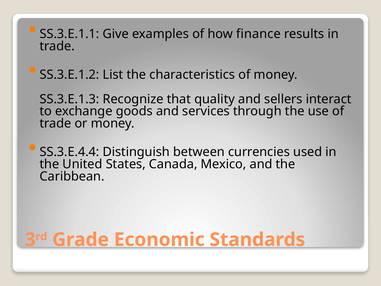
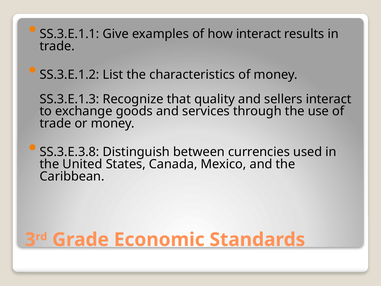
how finance: finance -> interact
SS.3.E.4.4: SS.3.E.4.4 -> SS.3.E.3.8
